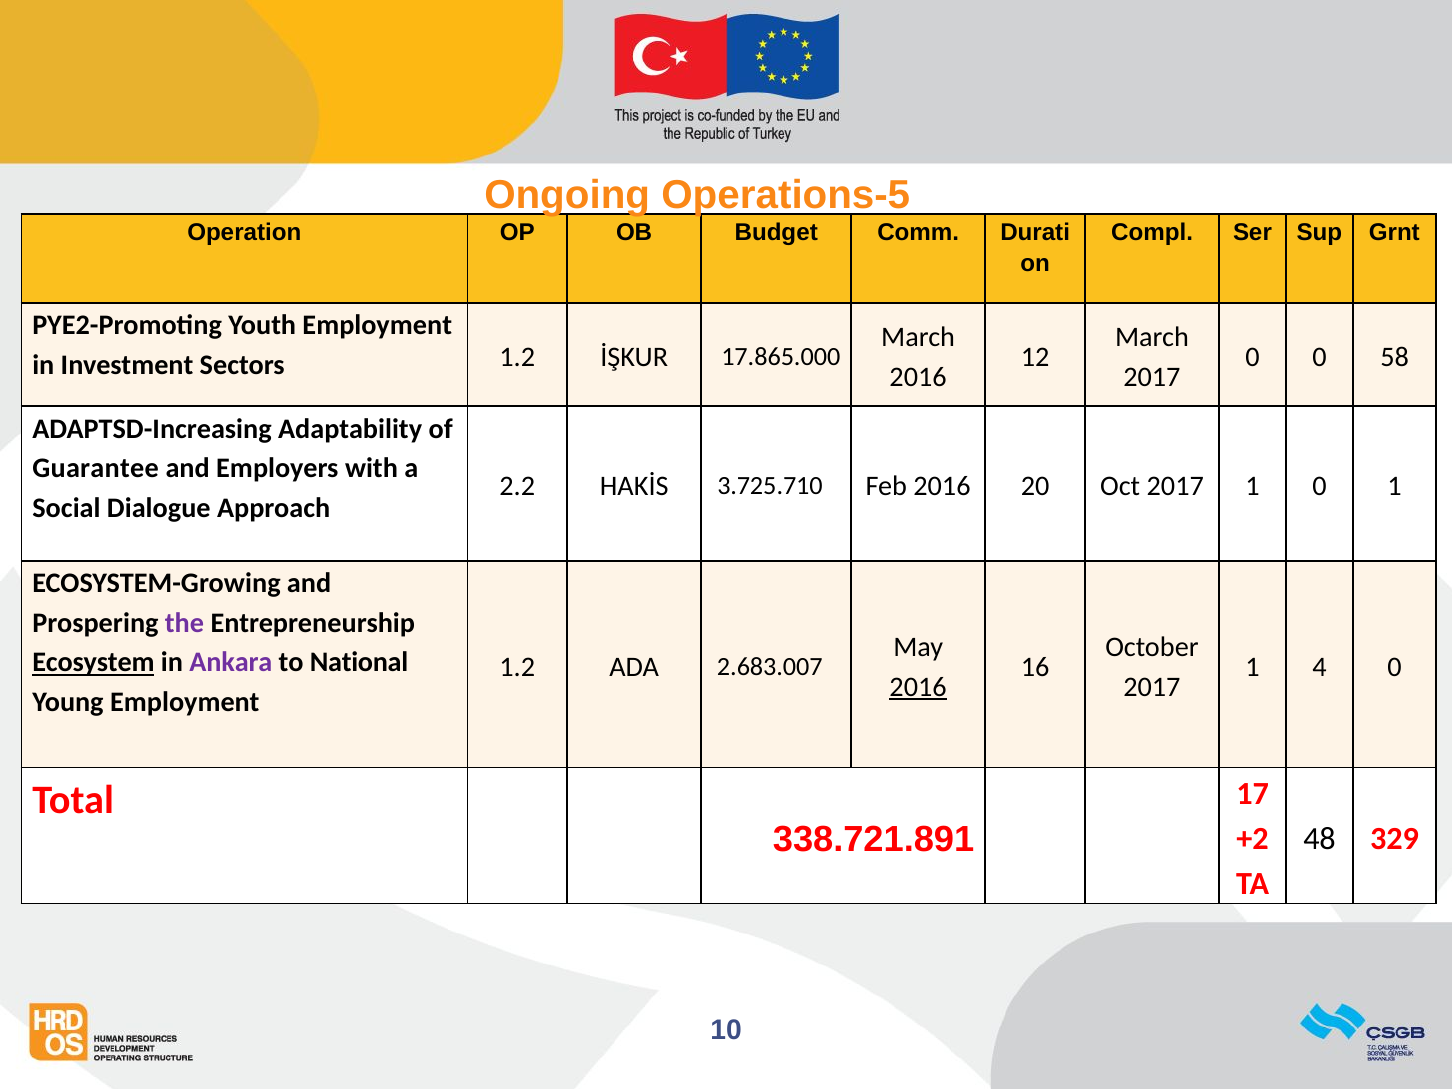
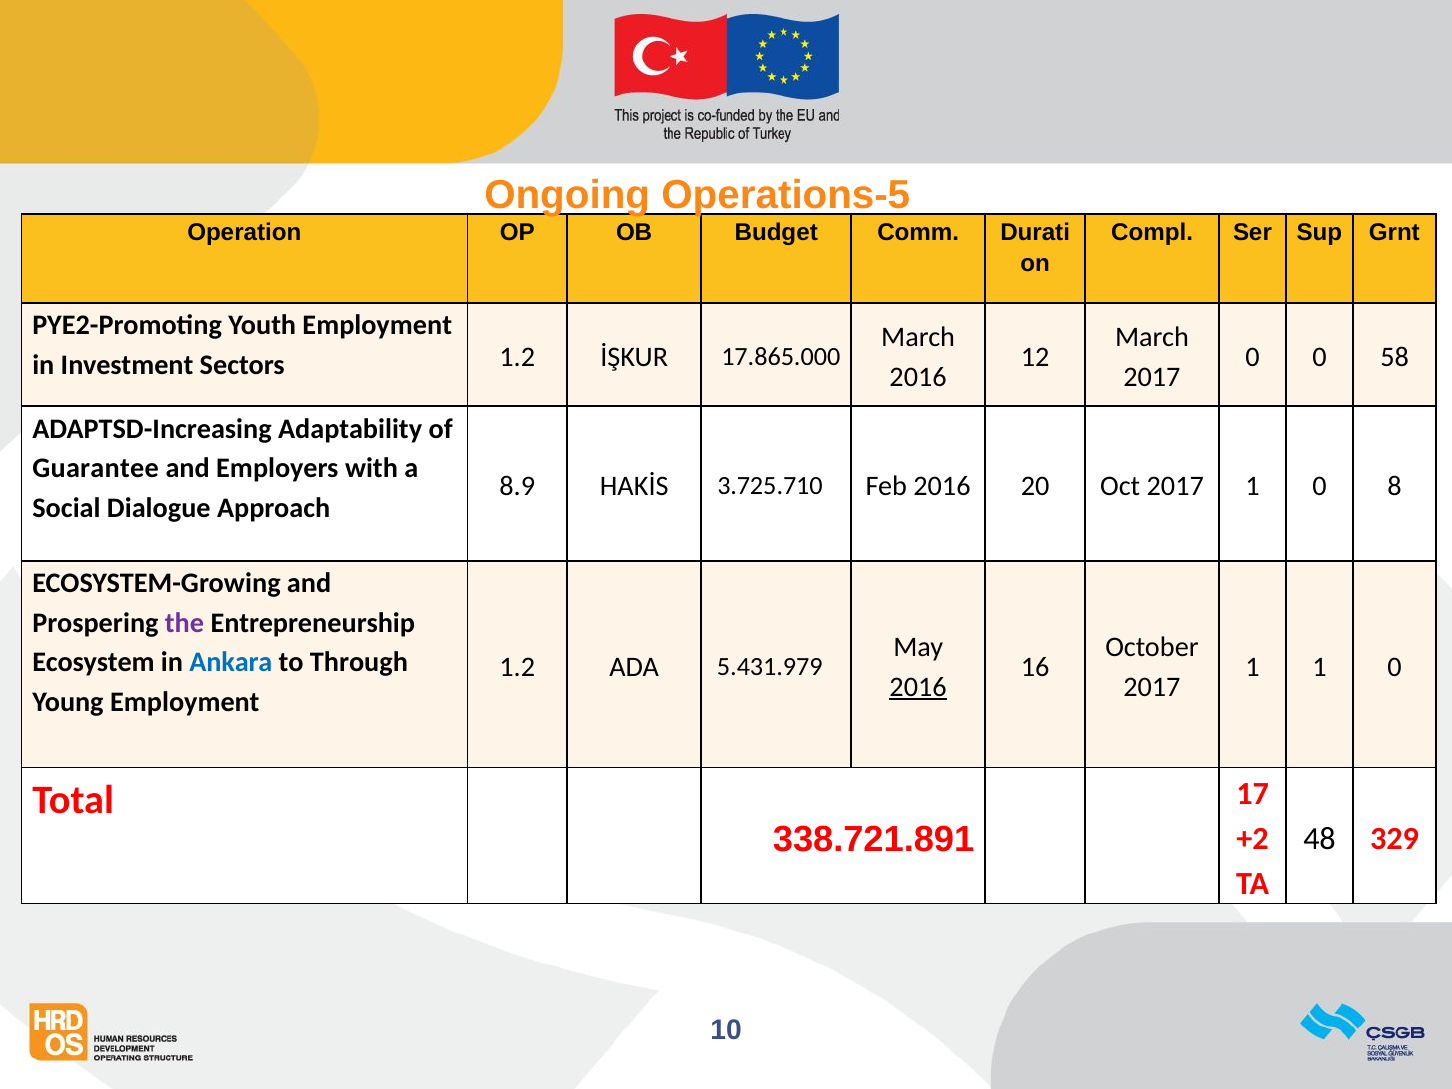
2.2: 2.2 -> 8.9
0 1: 1 -> 8
Ecosystem underline: present -> none
Ankara colour: purple -> blue
National: National -> Through
2.683.007: 2.683.007 -> 5.431.979
1 4: 4 -> 1
